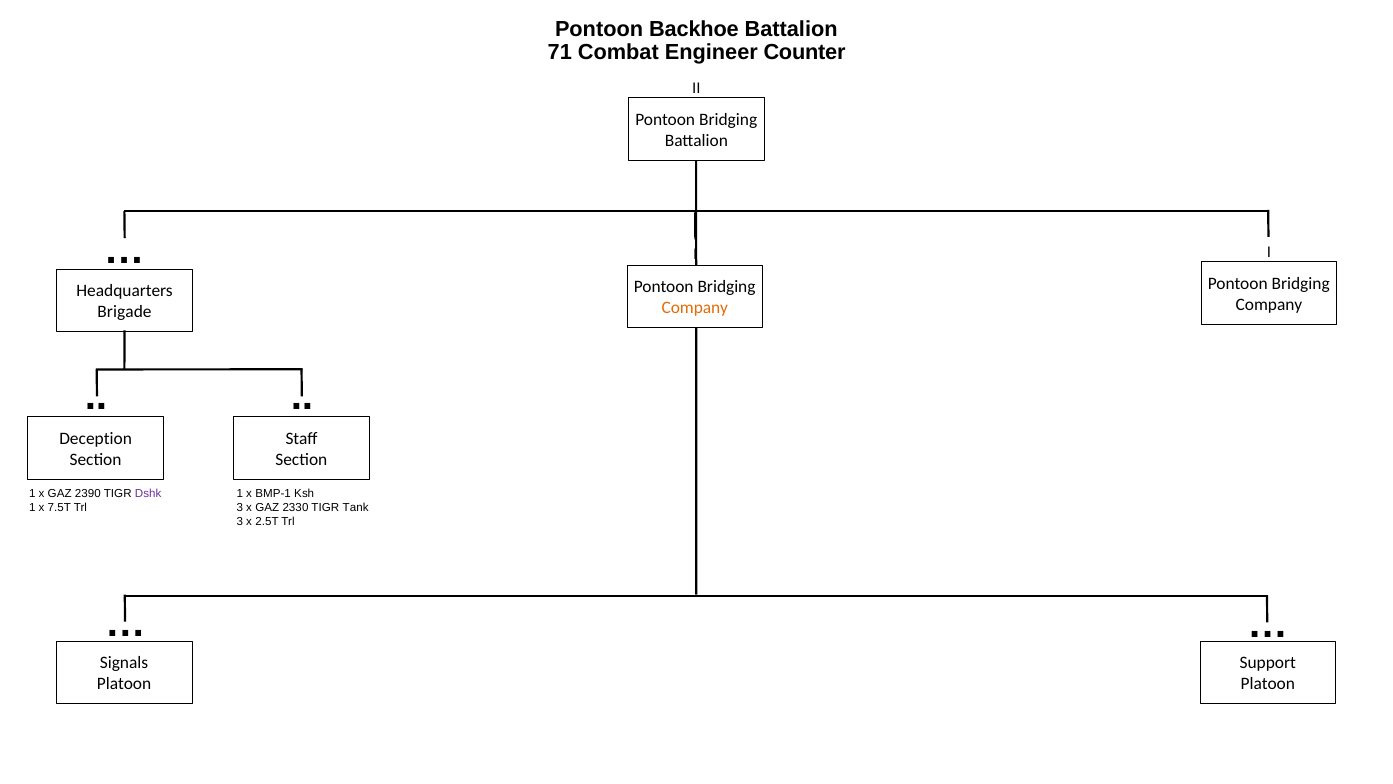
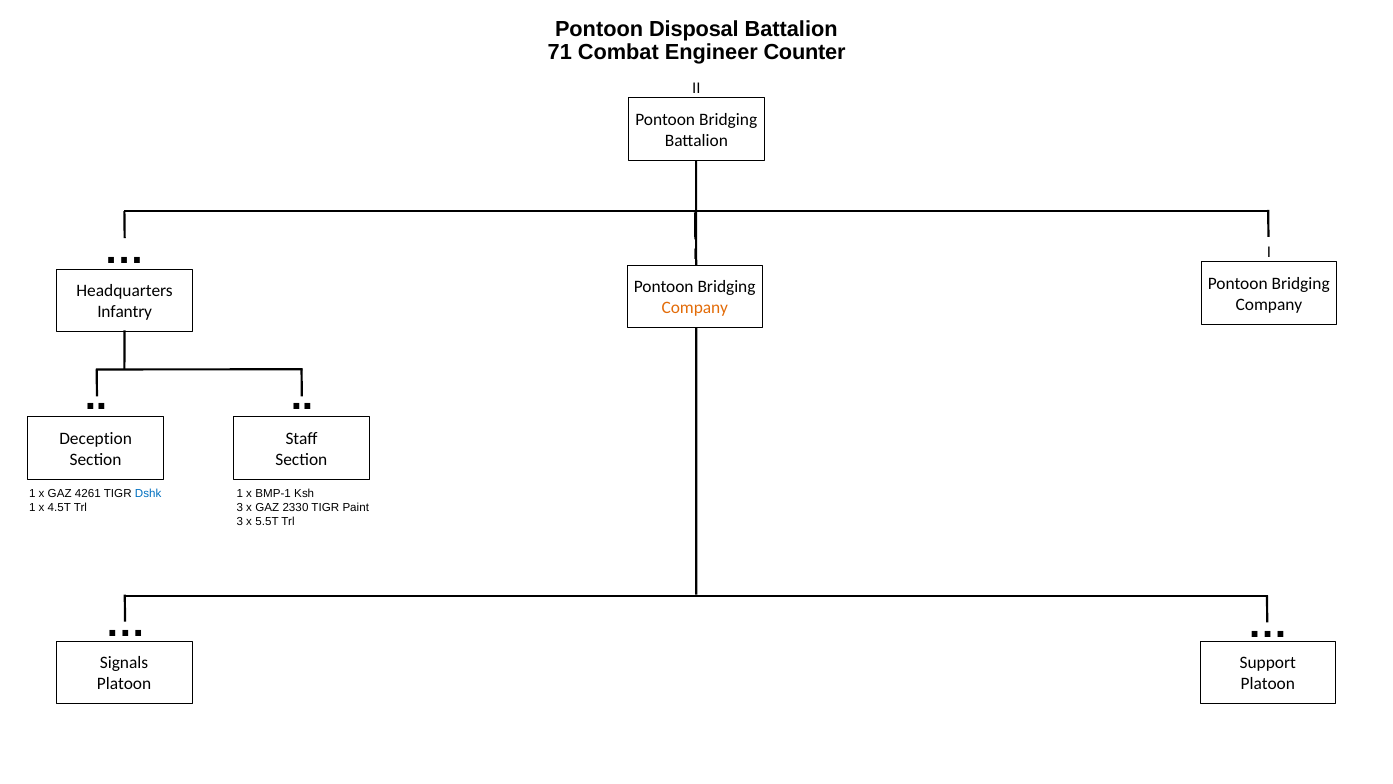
Backhoe: Backhoe -> Disposal
Brigade: Brigade -> Infantry
2390: 2390 -> 4261
Dshk colour: purple -> blue
7.5T: 7.5T -> 4.5T
Tank: Tank -> Paint
2.5T: 2.5T -> 5.5T
